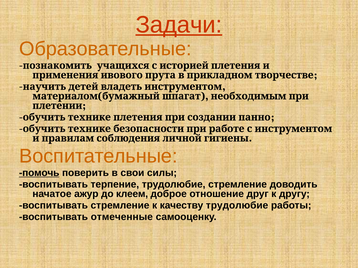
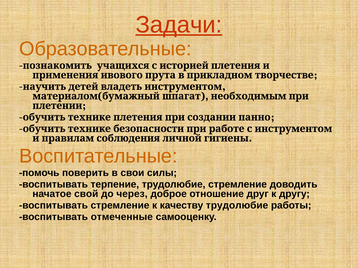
помочь underline: present -> none
ажур: ажур -> свой
клеем: клеем -> через
